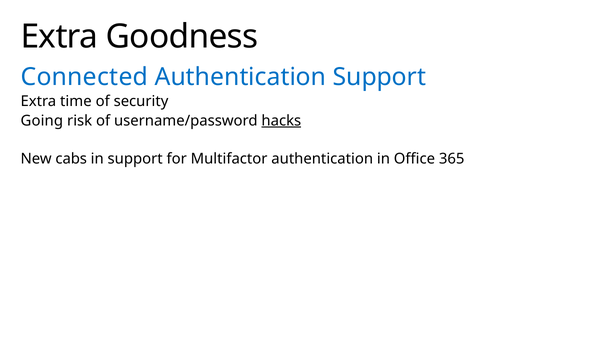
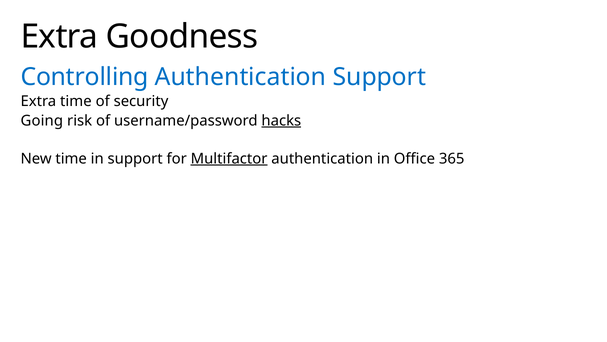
Connected: Connected -> Controlling
New cabs: cabs -> time
Multifactor underline: none -> present
